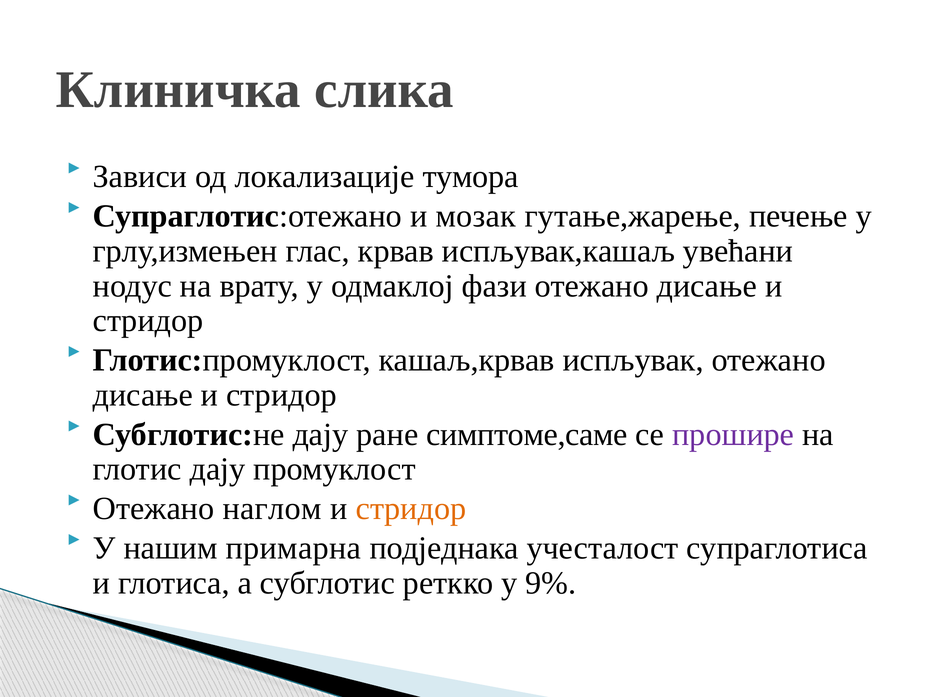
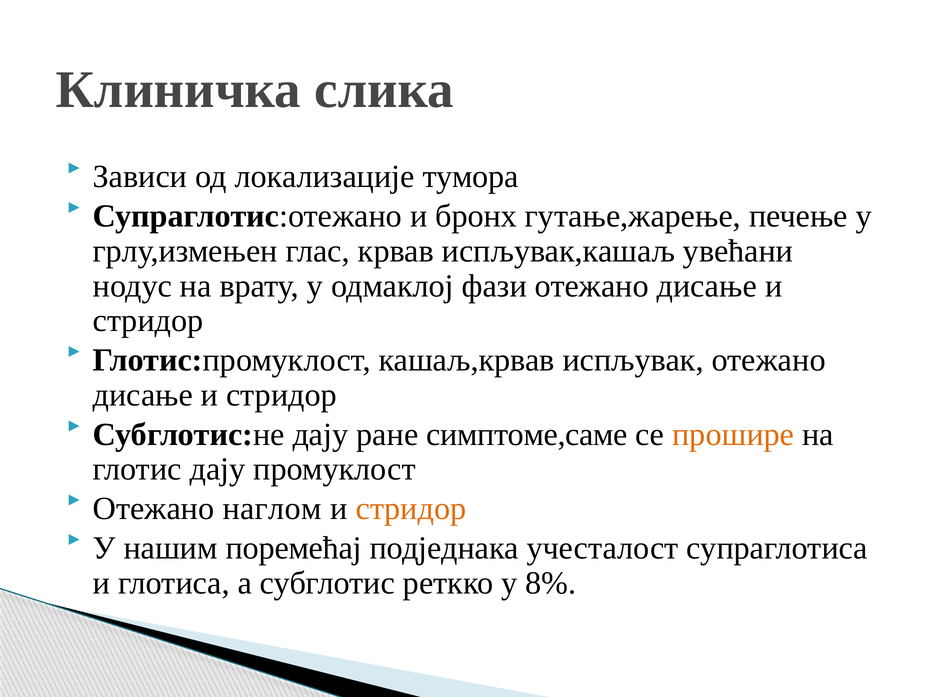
мозак: мозак -> бронх
прошире colour: purple -> orange
примарна: примарна -> поремећај
9%: 9% -> 8%
